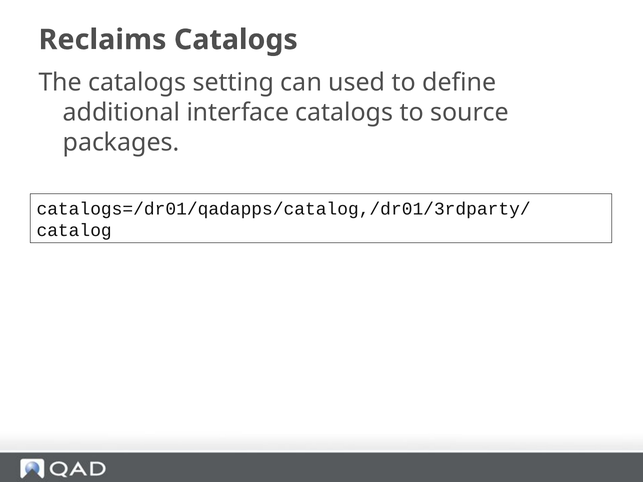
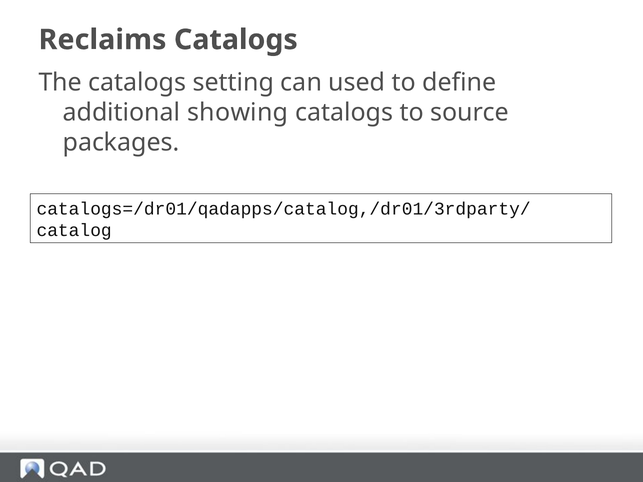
interface: interface -> showing
